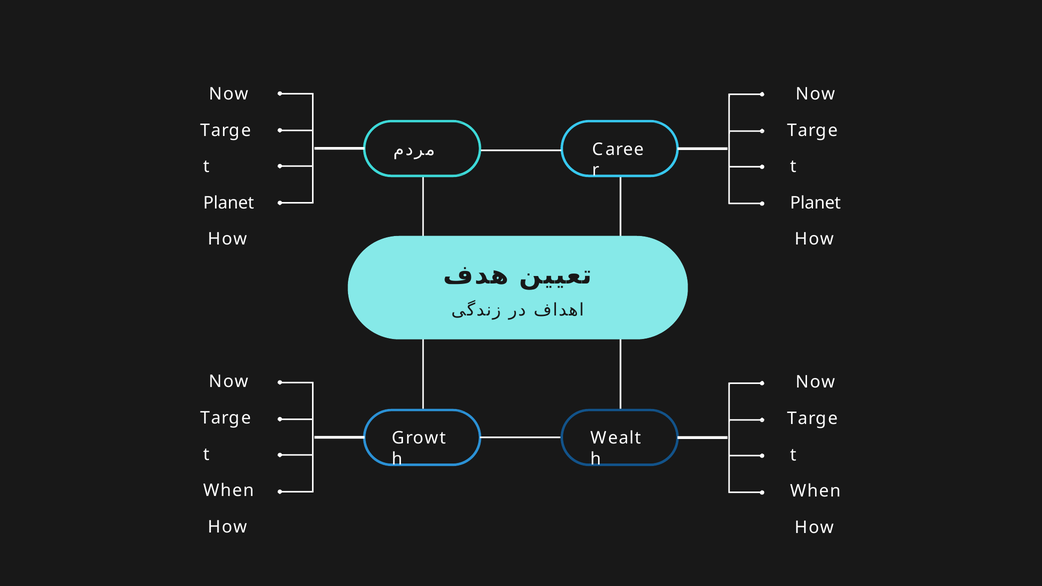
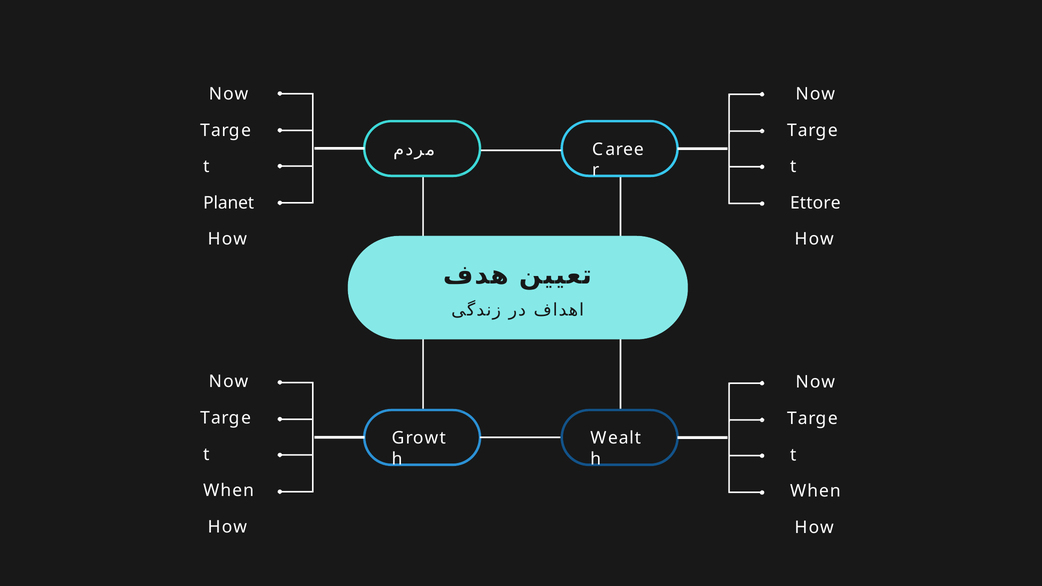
Planet at (815, 203): Planet -> Ettore
